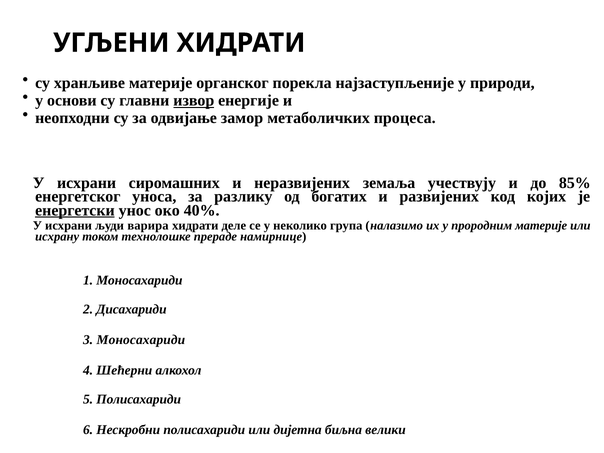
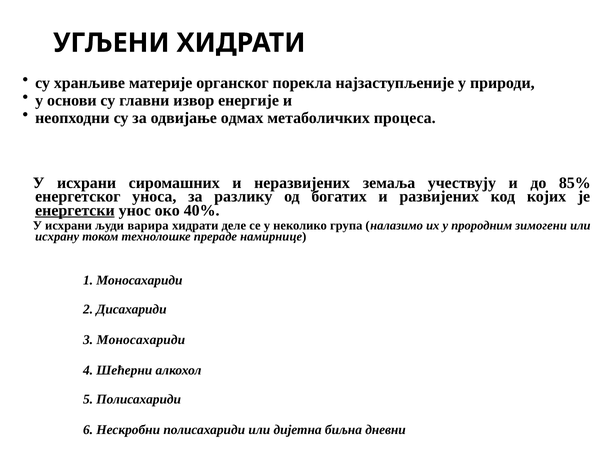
извор underline: present -> none
замор: замор -> одмах
прородним материје: материје -> зимогени
велики: велики -> дневни
